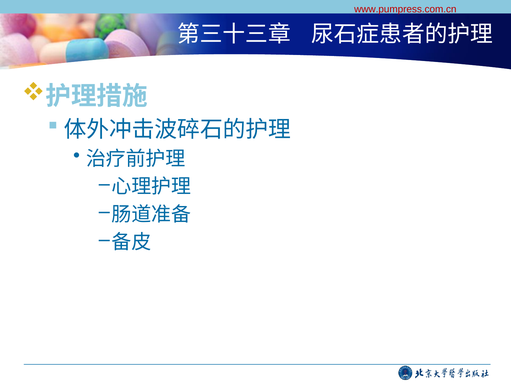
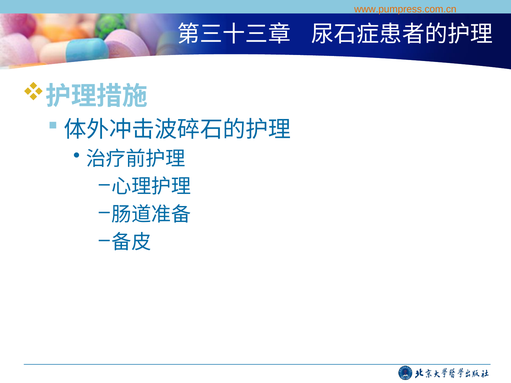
www.pumpress.com.cn colour: red -> orange
